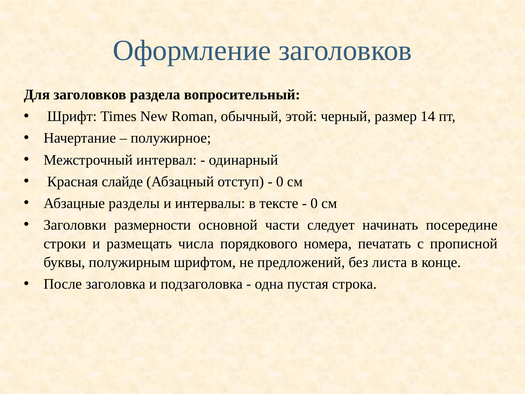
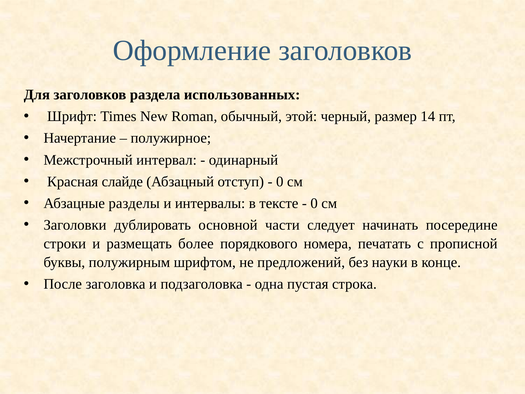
вопросительный: вопросительный -> использованных
размерности: размерности -> дублировать
числа: числа -> более
листа: листа -> науки
